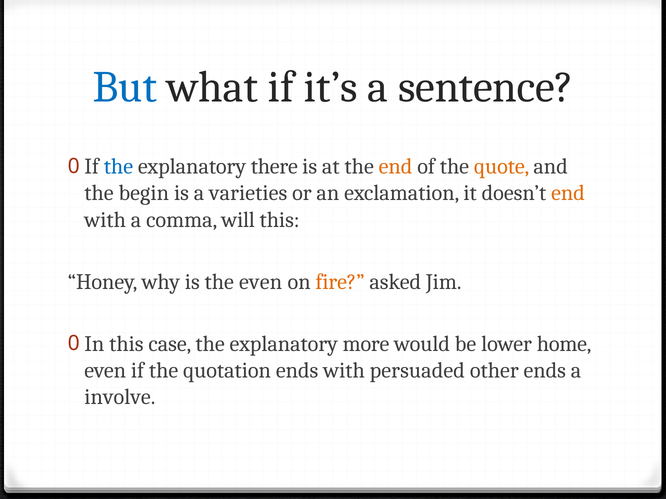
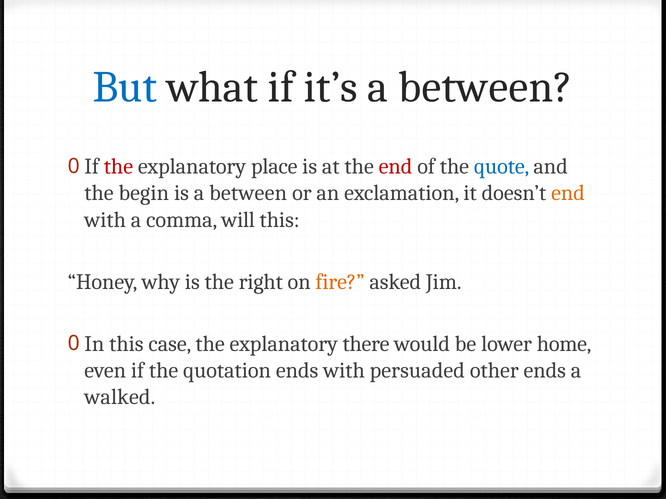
it’s a sentence: sentence -> between
the at (118, 167) colour: blue -> red
there: there -> place
end at (396, 167) colour: orange -> red
quote colour: orange -> blue
is a varieties: varieties -> between
the even: even -> right
more: more -> there
involve: involve -> walked
